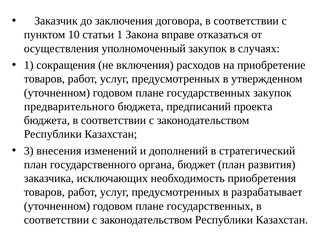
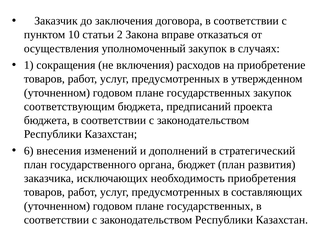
статьи 1: 1 -> 2
предварительного: предварительного -> соответствующим
3: 3 -> 6
разрабатывает: разрабатывает -> составляющих
